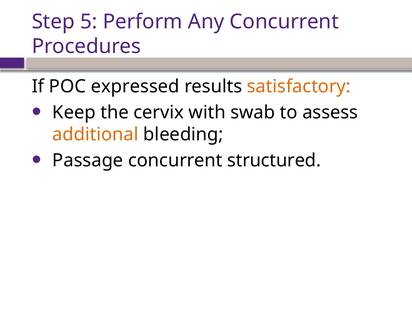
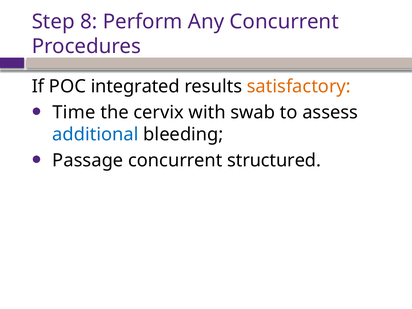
5: 5 -> 8
expressed: expressed -> integrated
Keep: Keep -> Time
additional colour: orange -> blue
